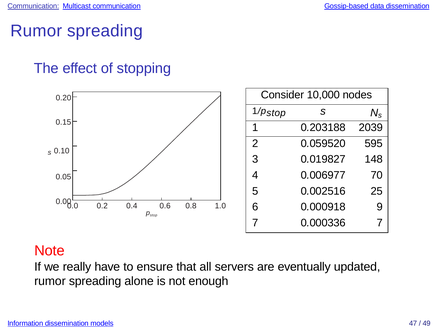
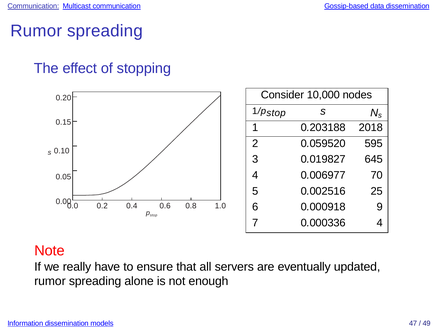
2039: 2039 -> 2018
148: 148 -> 645
0.000336 7: 7 -> 4
